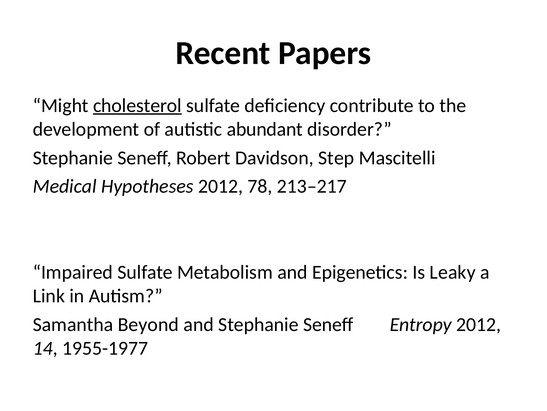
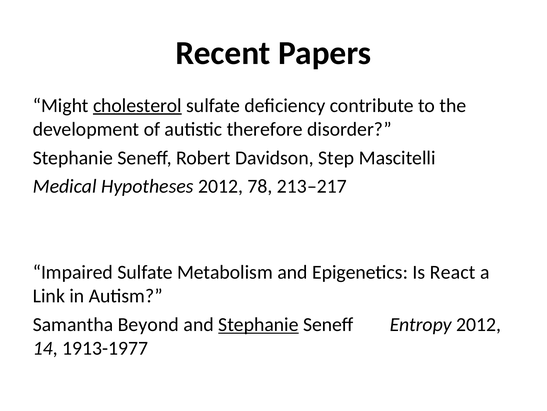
abundant: abundant -> therefore
Leaky: Leaky -> React
Stephanie at (258, 324) underline: none -> present
1955-1977: 1955-1977 -> 1913-1977
